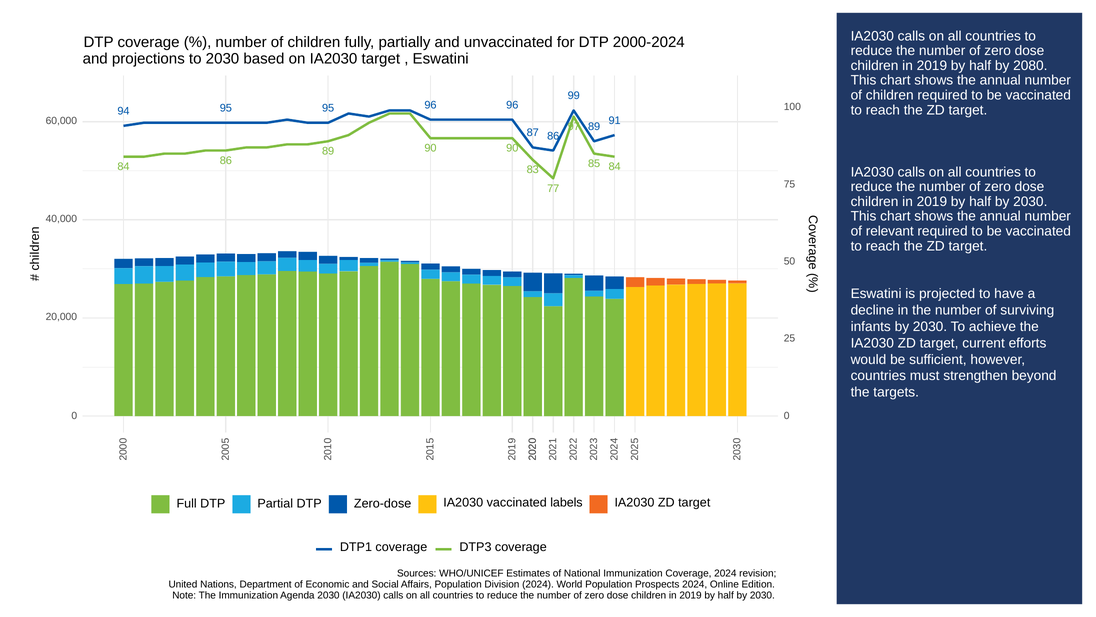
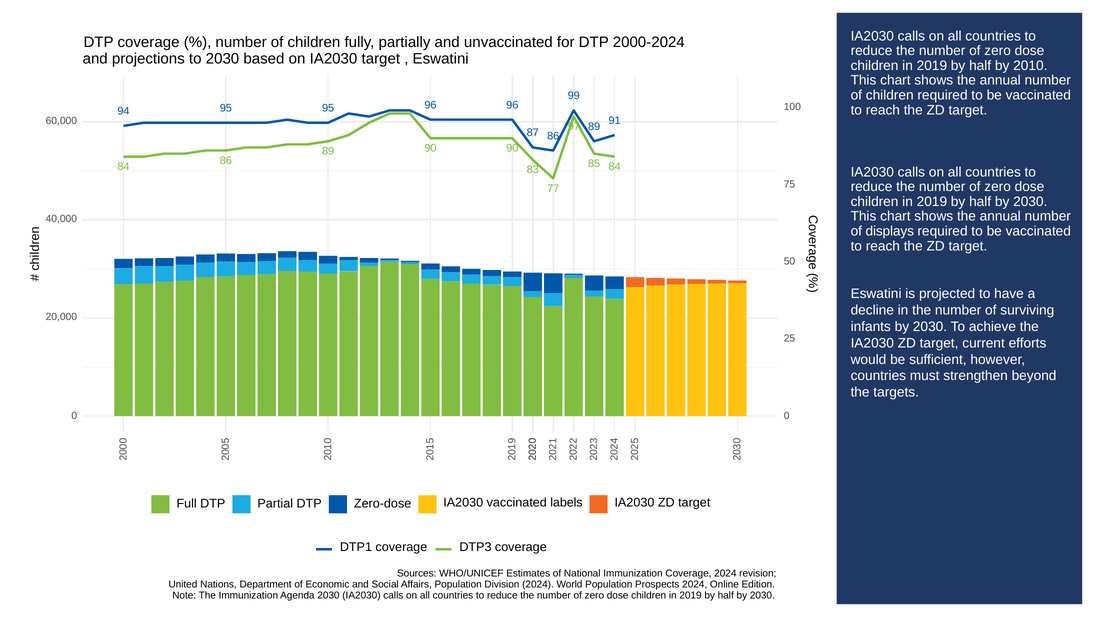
2080: 2080 -> 2010
relevant: relevant -> displays
